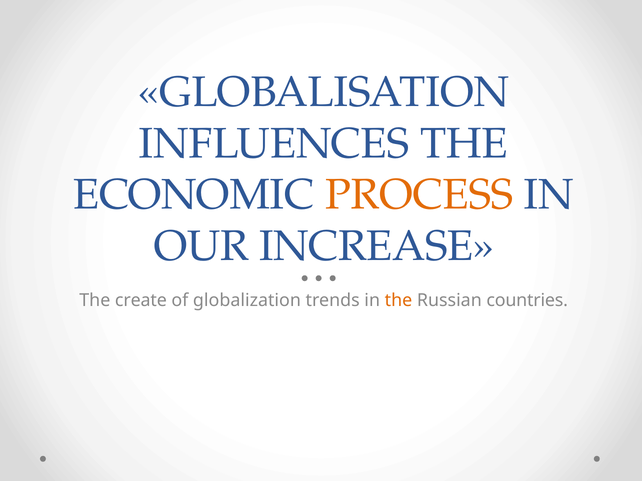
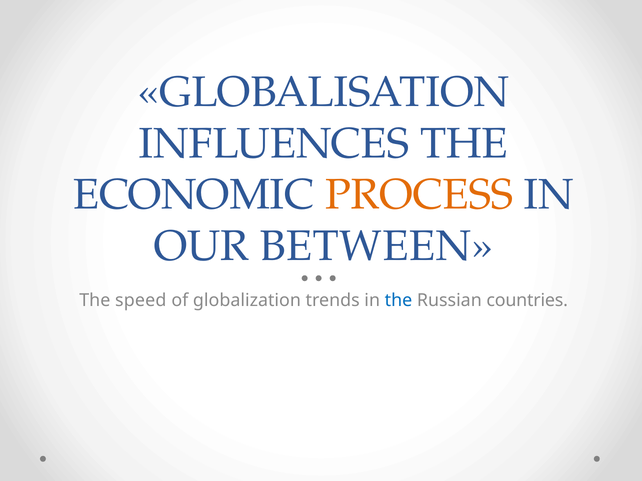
INCREASE: INCREASE -> BETWEEN
create: create -> speed
the at (398, 301) colour: orange -> blue
